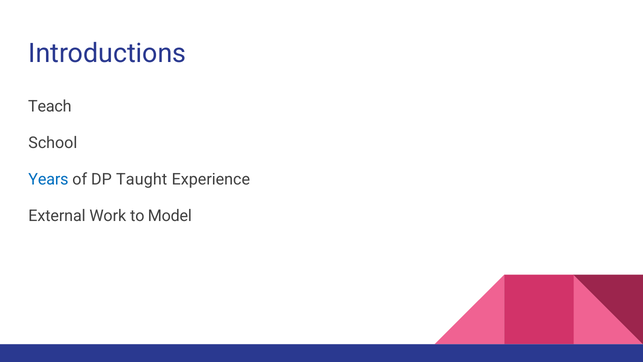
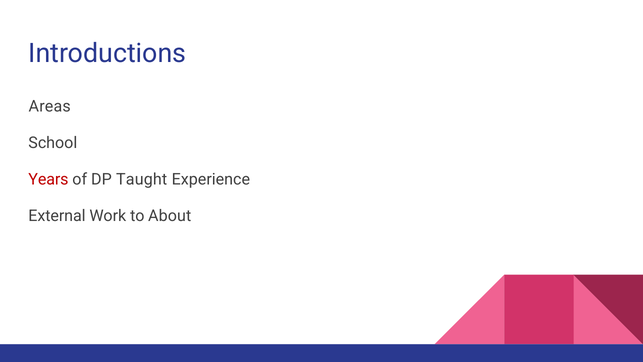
Teach: Teach -> Areas
Years colour: blue -> red
Model: Model -> About
